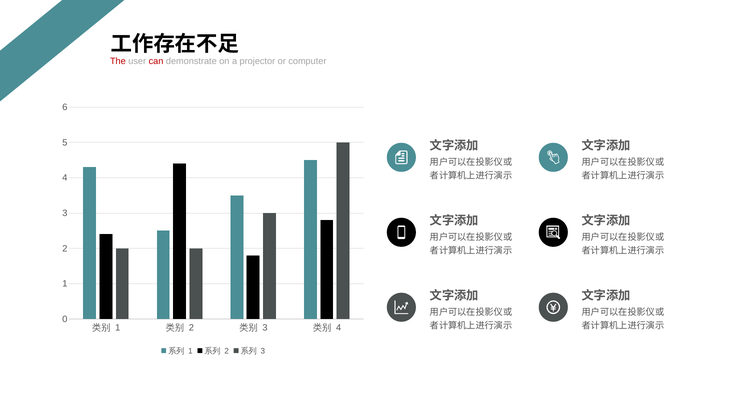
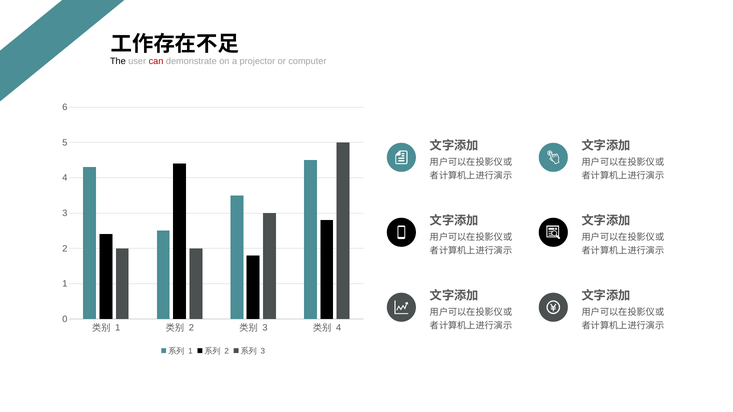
The colour: red -> black
